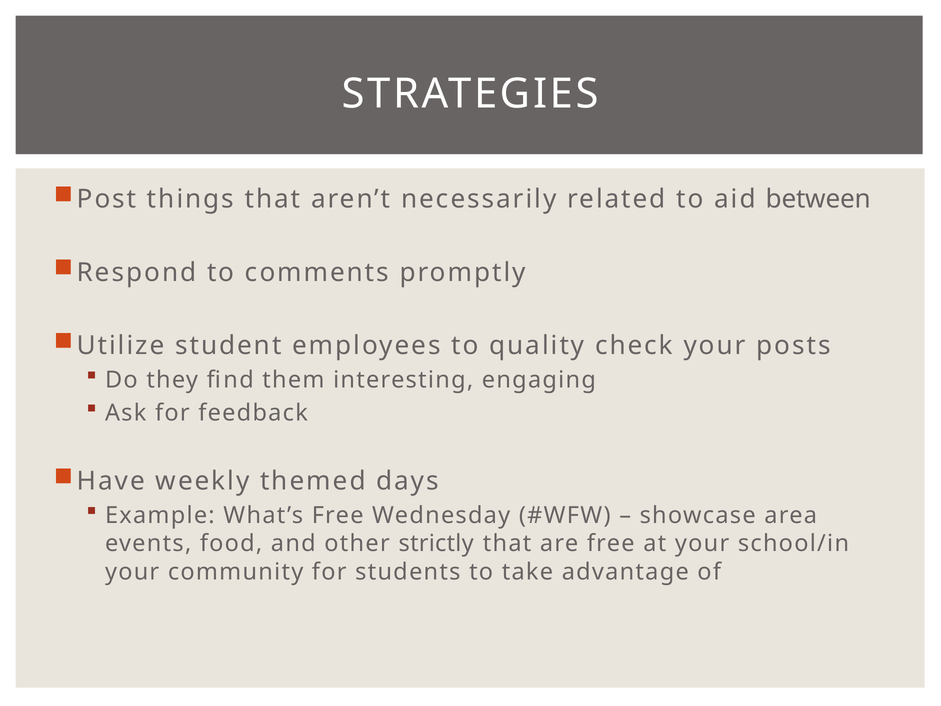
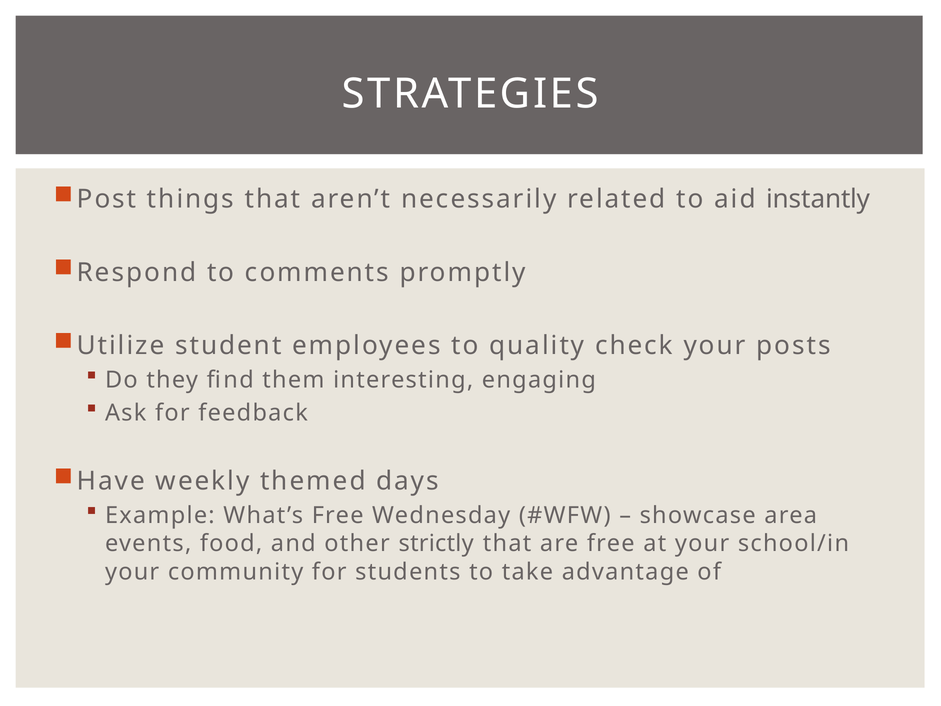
between: between -> instantly
